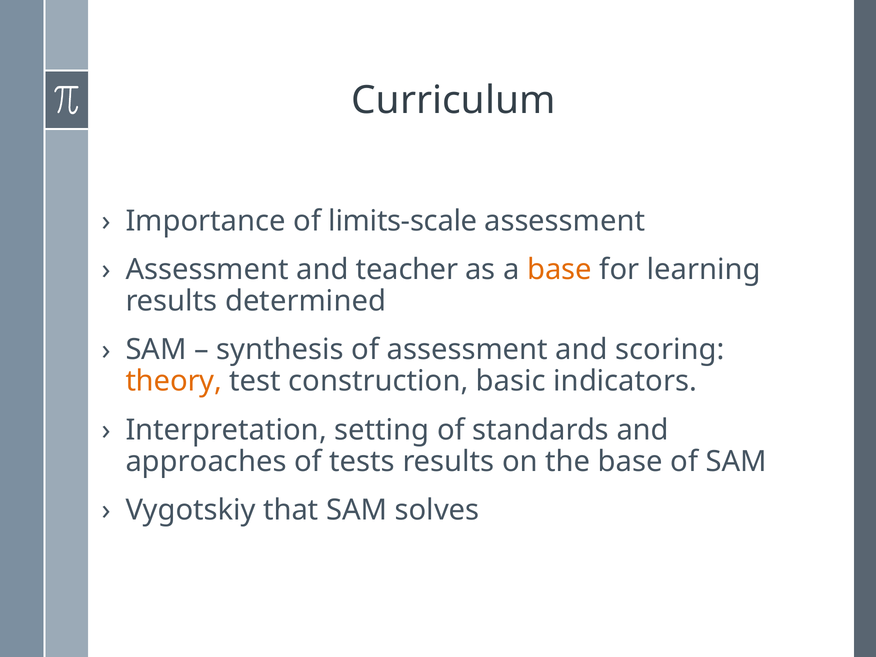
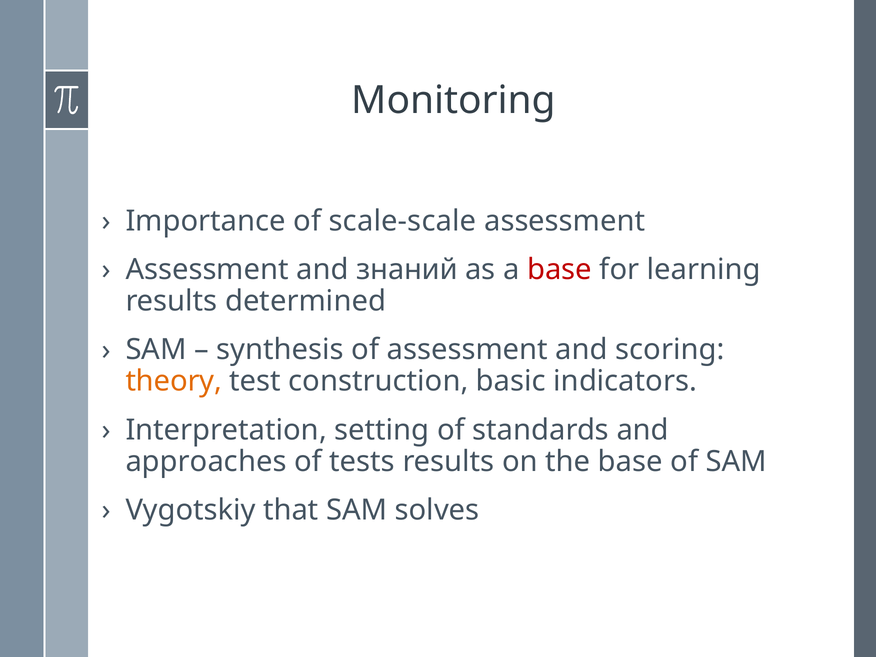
Curriculum: Curriculum -> Monitoring
limits-scale: limits-scale -> scale-scale
teacher: teacher -> знаний
base at (559, 270) colour: orange -> red
